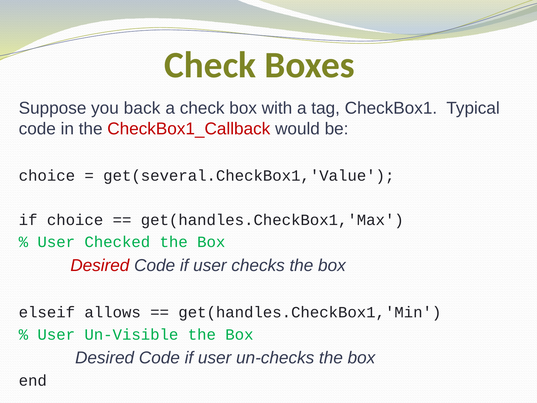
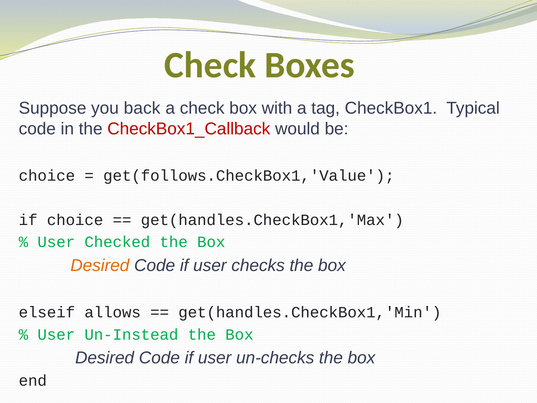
get(several.CheckBox1,'Value: get(several.CheckBox1,'Value -> get(follows.CheckBox1,'Value
Desired at (100, 265) colour: red -> orange
Un-Visible: Un-Visible -> Un-Instead
